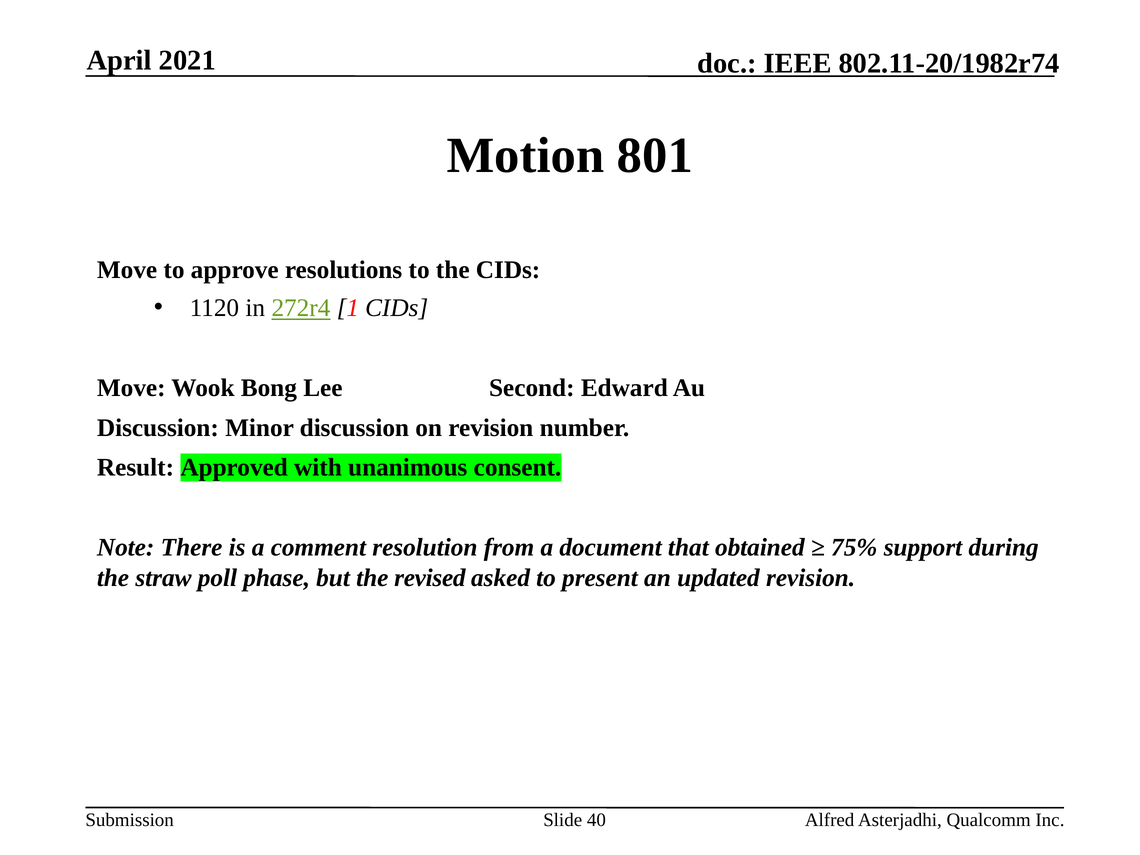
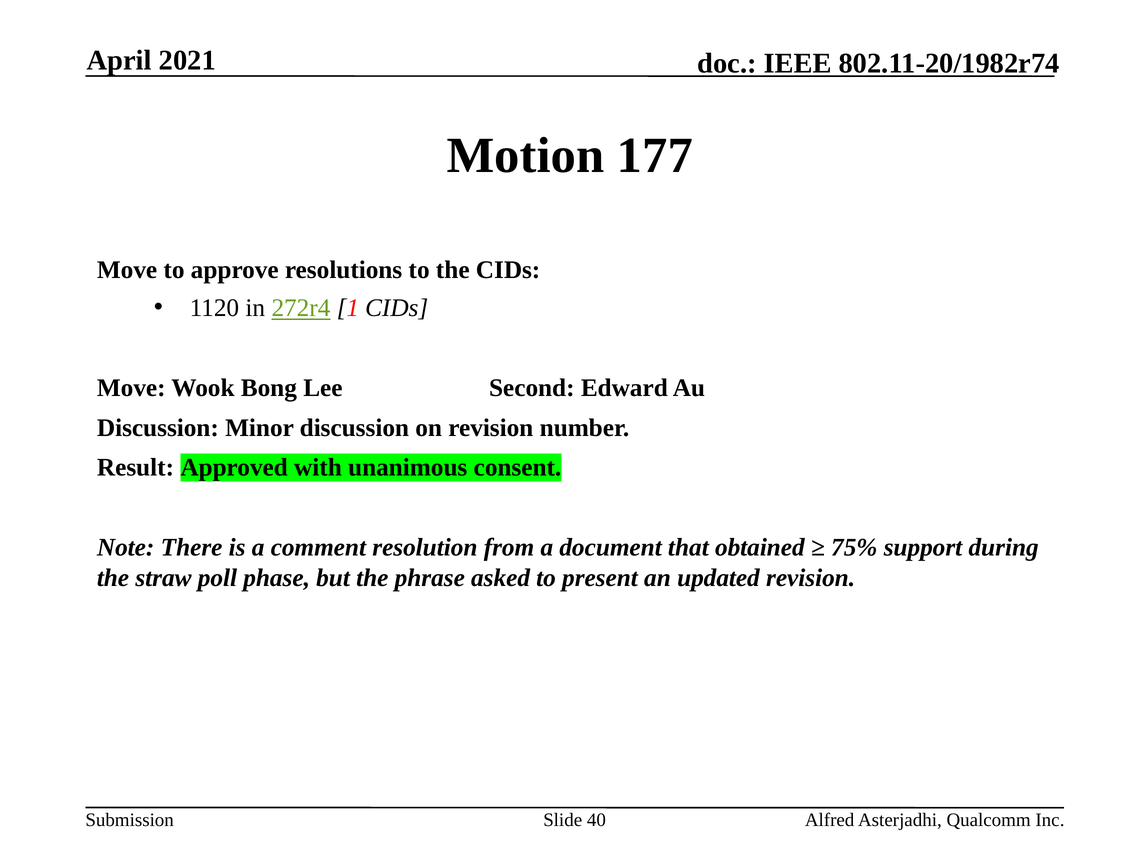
801: 801 -> 177
revised: revised -> phrase
